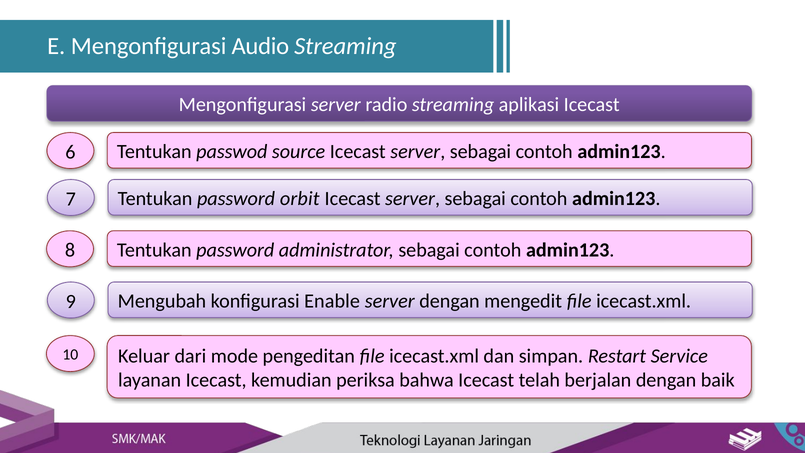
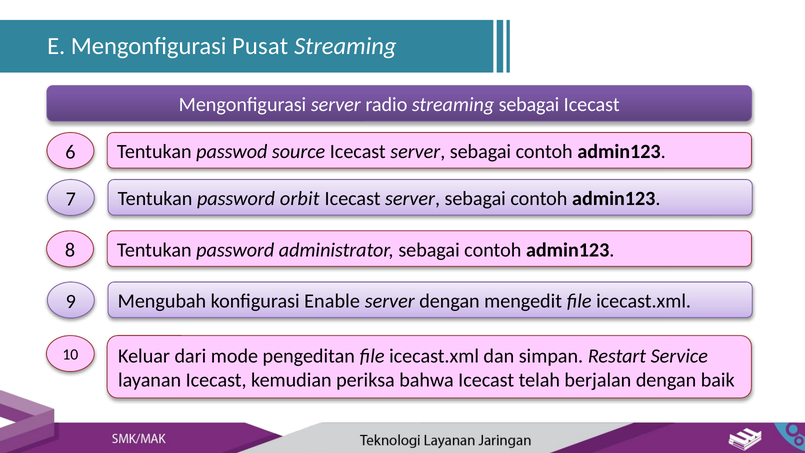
Audio: Audio -> Pusat
aplikasi at (529, 105): aplikasi -> sebagai
